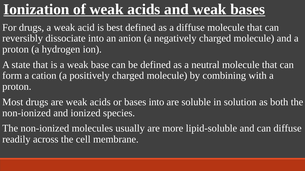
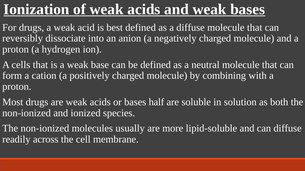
state: state -> cells
bases into: into -> half
